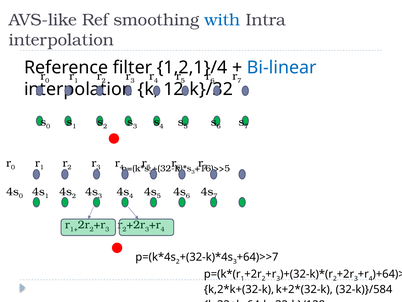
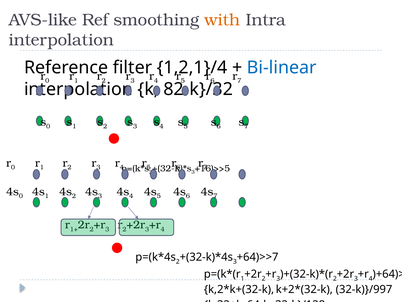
with colour: blue -> orange
12-k}/32: 12-k}/32 -> 82-k}/32
32-k)}/584: 32-k)}/584 -> 32-k)}/997
